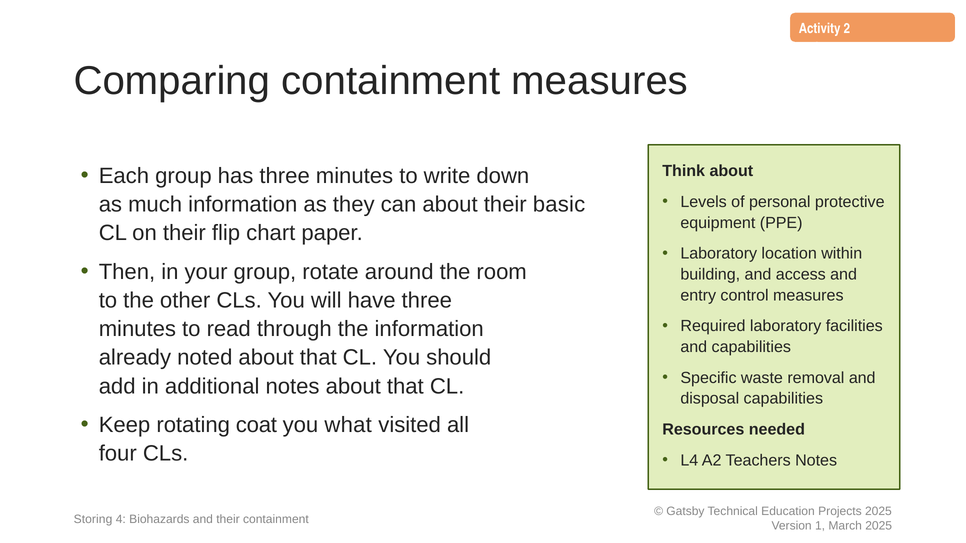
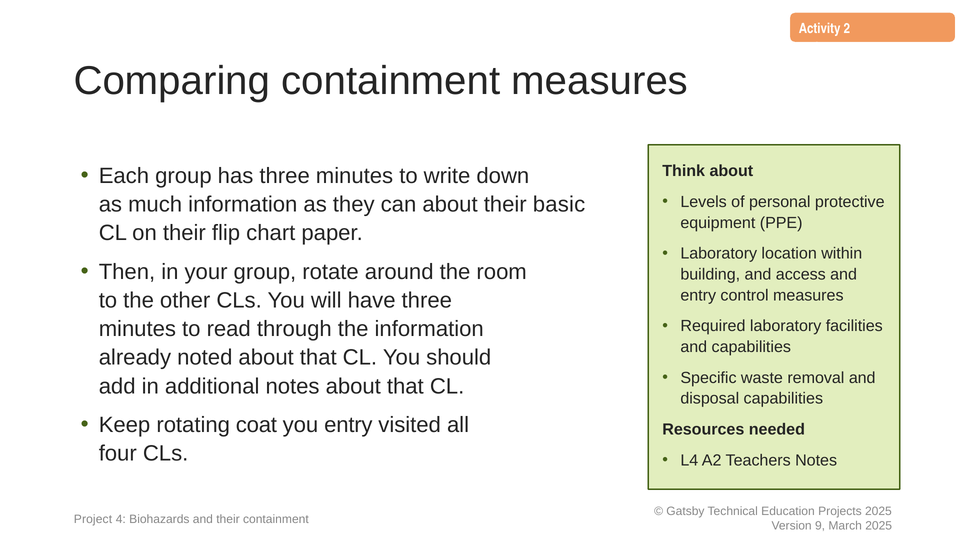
you what: what -> entry
Storing: Storing -> Project
1: 1 -> 9
